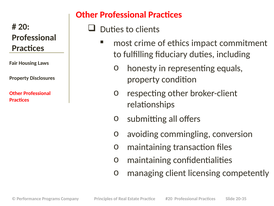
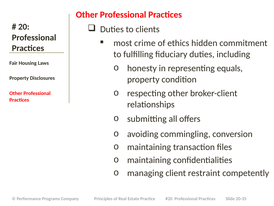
impact: impact -> hidden
licensing: licensing -> restraint
